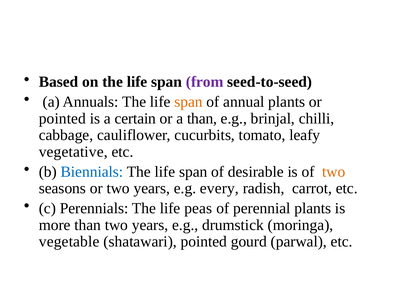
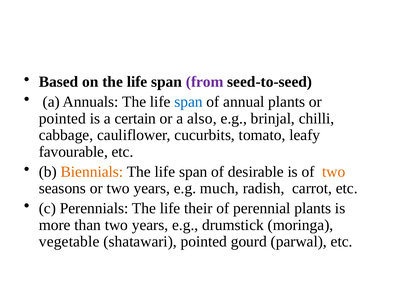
span at (189, 102) colour: orange -> blue
a than: than -> also
vegetative: vegetative -> favourable
Biennials colour: blue -> orange
every: every -> much
peas: peas -> their
